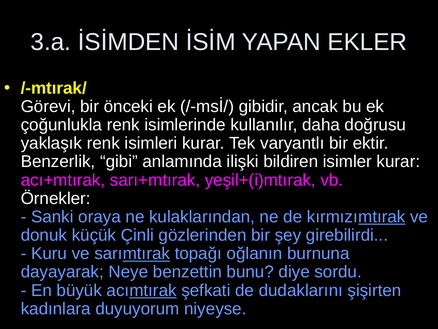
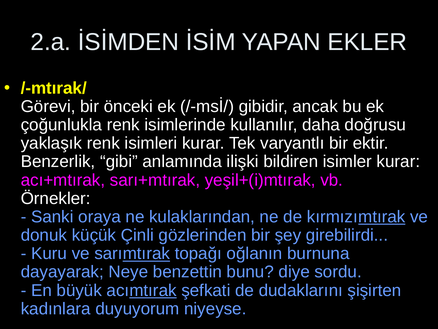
3.a: 3.a -> 2.a
